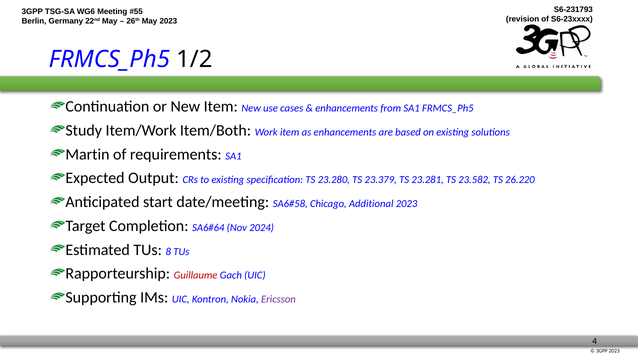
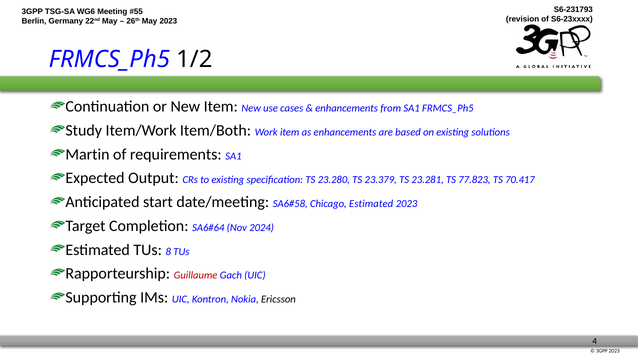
23.582: 23.582 -> 77.823
26.220: 26.220 -> 70.417
Chicago Additional: Additional -> Estimated
Ericsson colour: purple -> black
